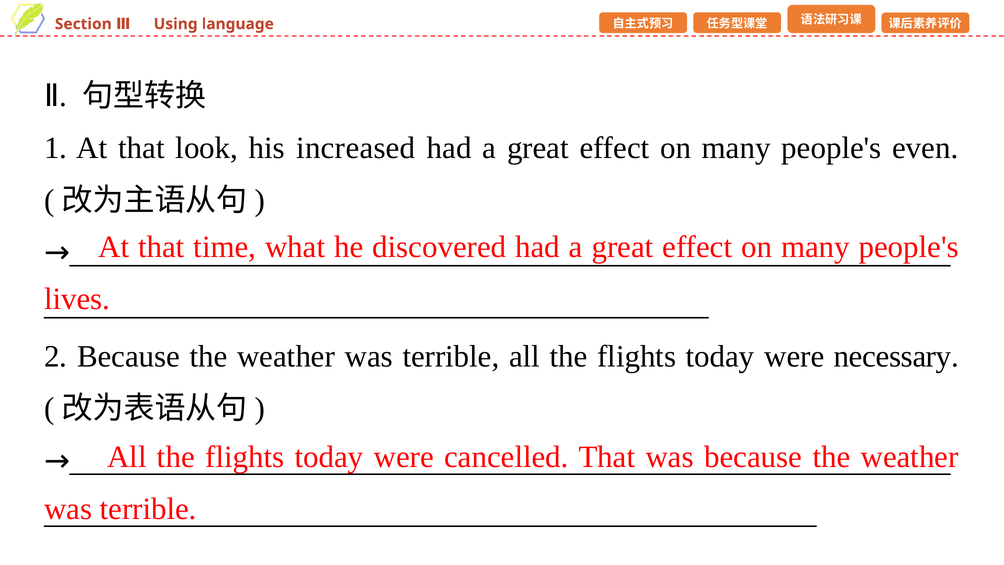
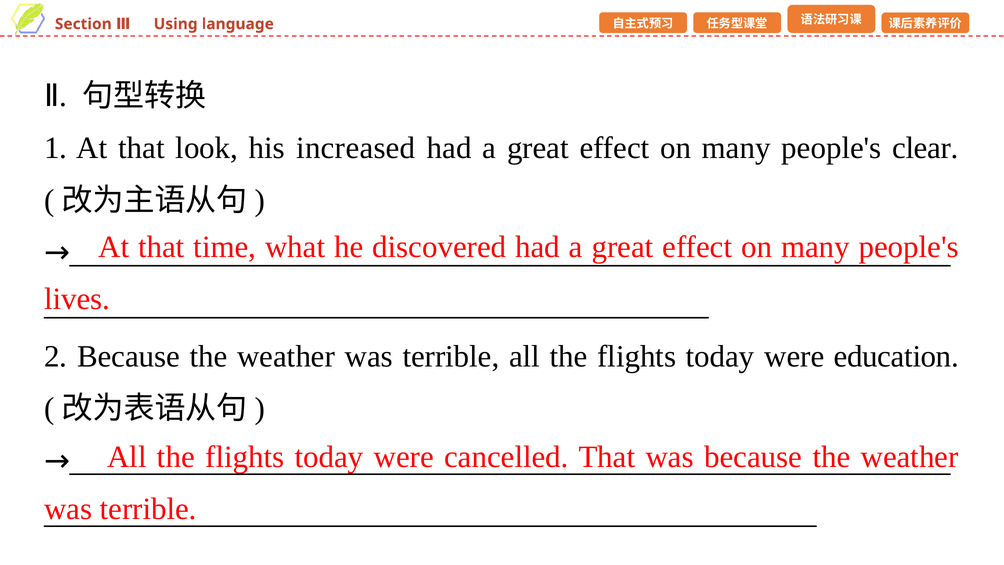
even: even -> clear
necessary: necessary -> education
